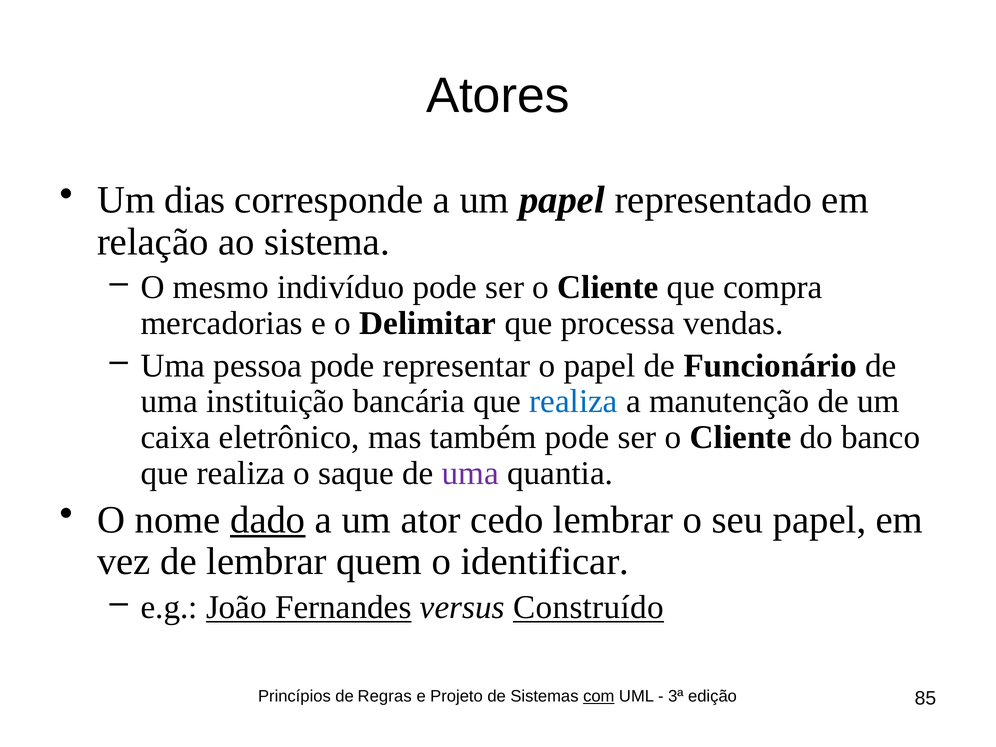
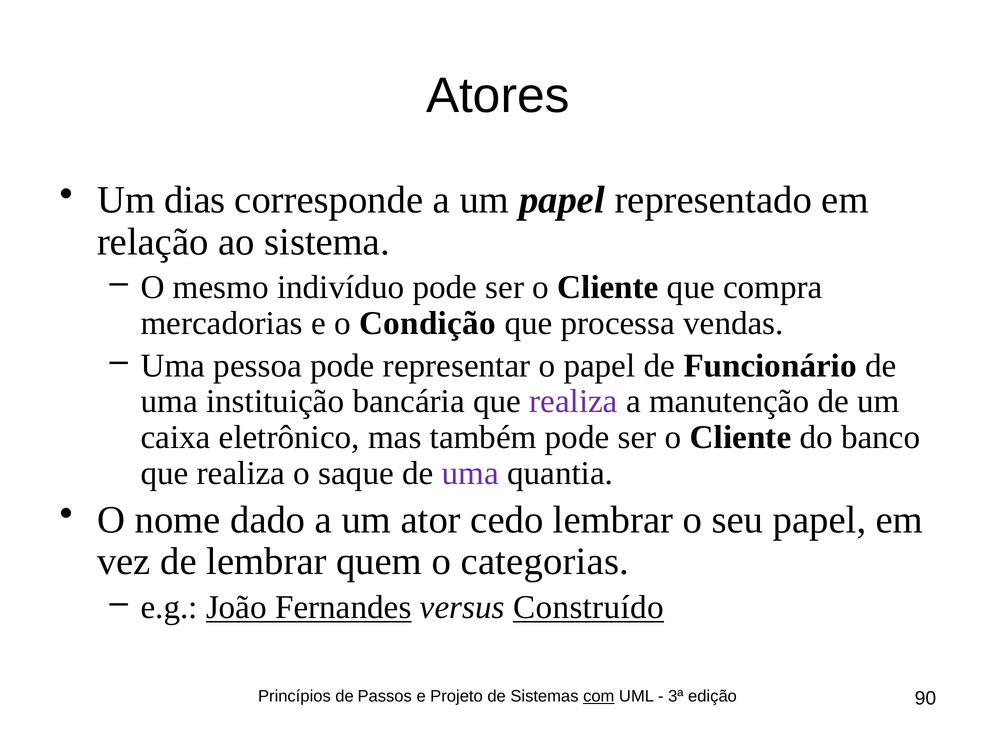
Delimitar: Delimitar -> Condição
realiza at (574, 401) colour: blue -> purple
dado underline: present -> none
identificar: identificar -> categorias
Regras: Regras -> Passos
85: 85 -> 90
